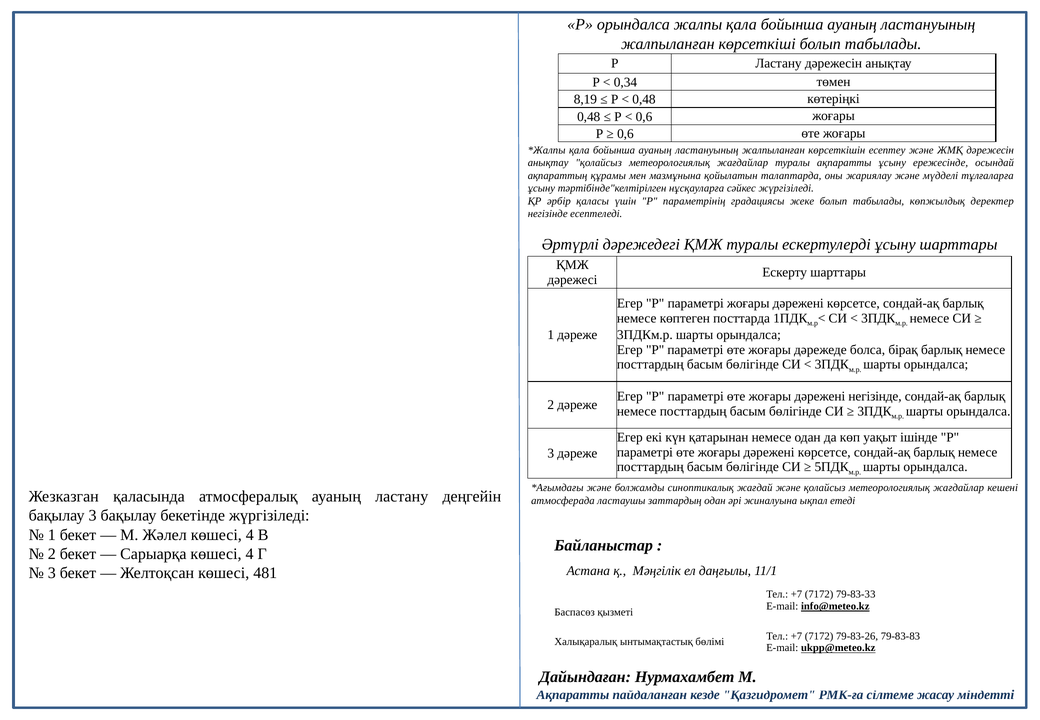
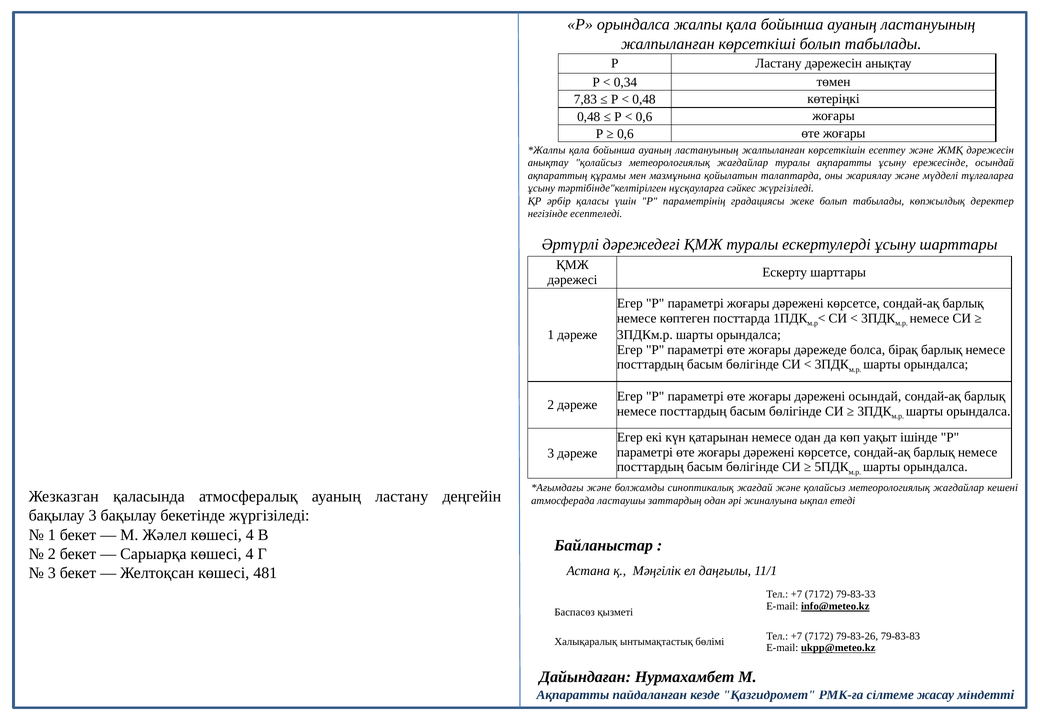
8,19: 8,19 -> 7,83
дәрежені негізінде: негізінде -> осындай
